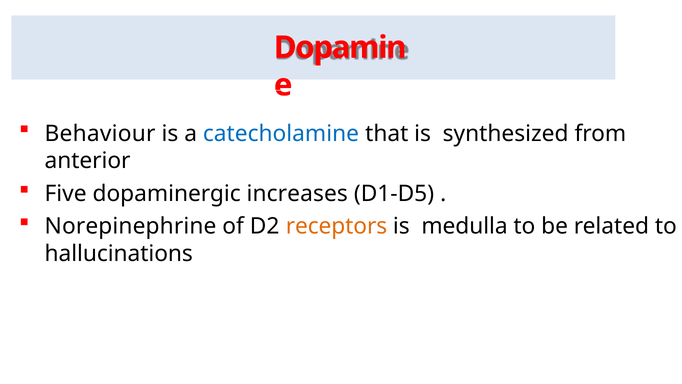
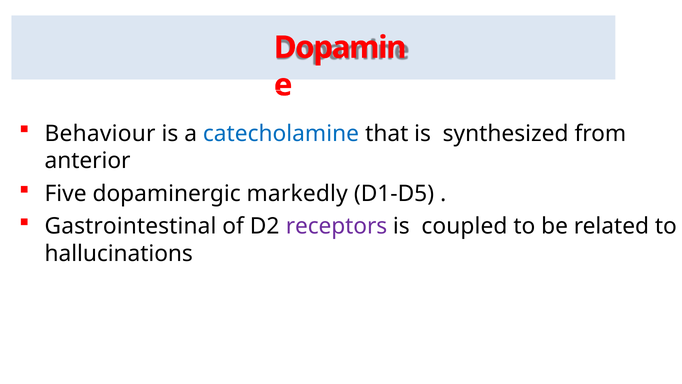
increases: increases -> markedly
Norepinephrine: Norepinephrine -> Gastrointestinal
receptors colour: orange -> purple
medulla: medulla -> coupled
